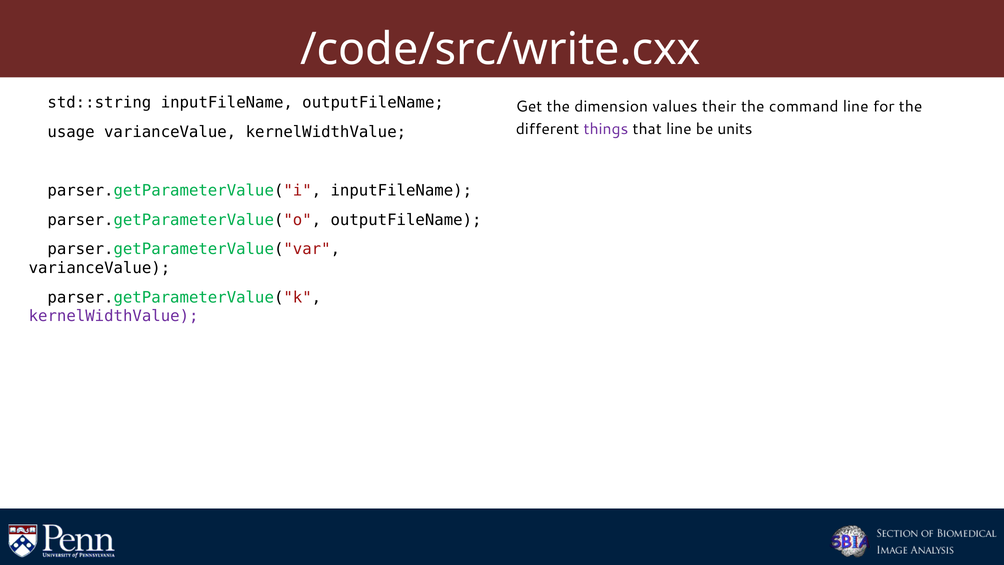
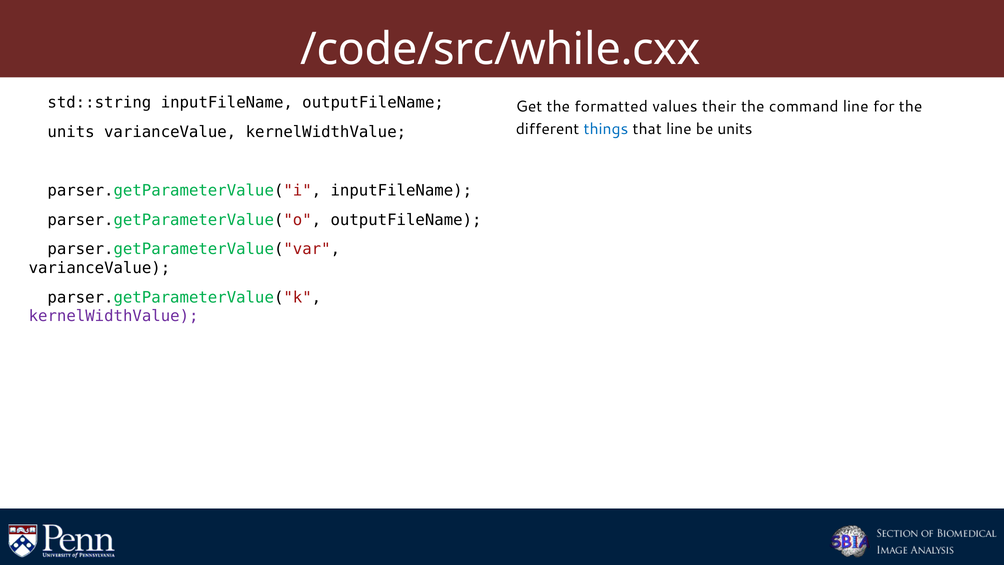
/code/src/write.cxx: /code/src/write.cxx -> /code/src/while.cxx
dimension: dimension -> formatted
things colour: purple -> blue
usage at (71, 132): usage -> units
